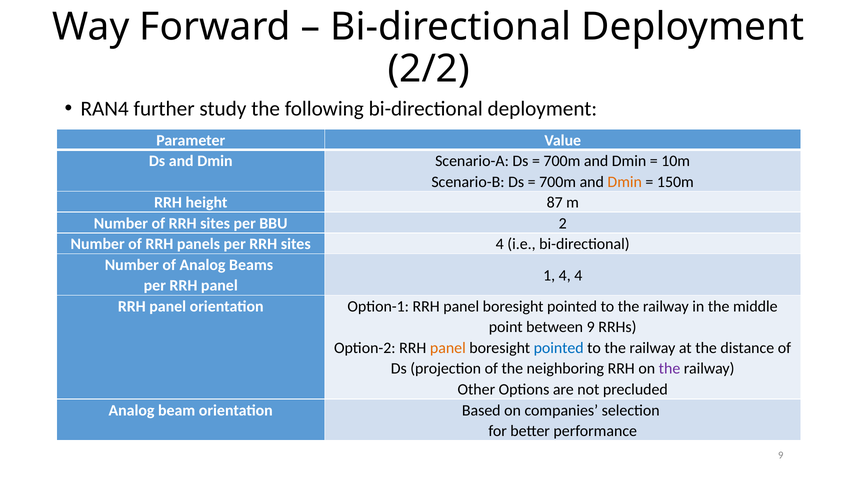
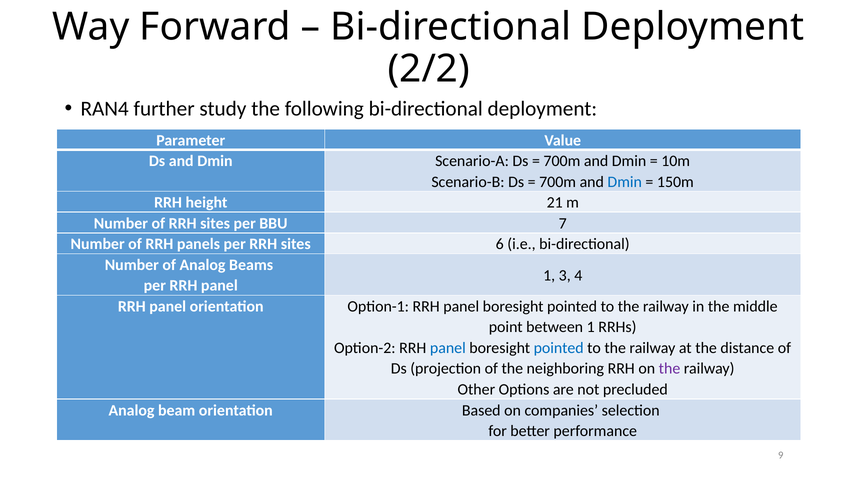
Dmin at (625, 182) colour: orange -> blue
87: 87 -> 21
2: 2 -> 7
sites 4: 4 -> 6
1 4: 4 -> 3
between 9: 9 -> 1
panel at (448, 348) colour: orange -> blue
